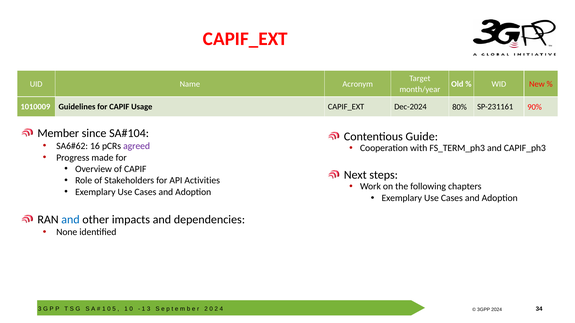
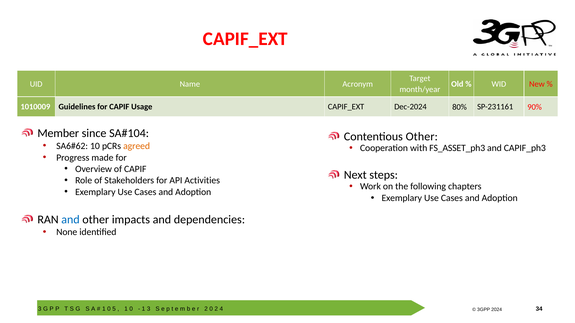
Contentious Guide: Guide -> Other
16: 16 -> 10
agreed colour: purple -> orange
FS_TERM_ph3: FS_TERM_ph3 -> FS_ASSET_ph3
